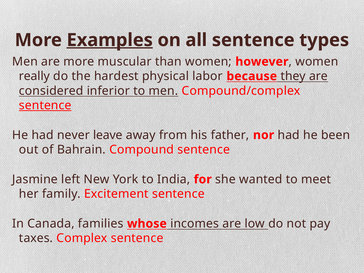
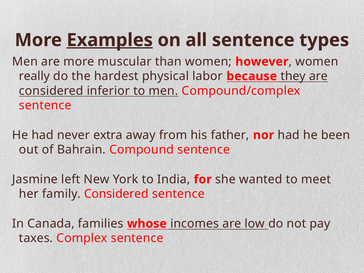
sentence at (45, 105) underline: present -> none
leave: leave -> extra
family Excitement: Excitement -> Considered
